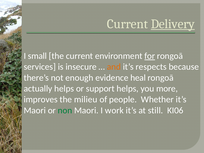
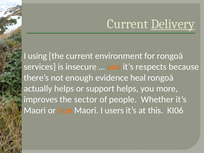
small: small -> using
for underline: present -> none
milieu: milieu -> sector
non colour: green -> orange
work: work -> users
still: still -> this
